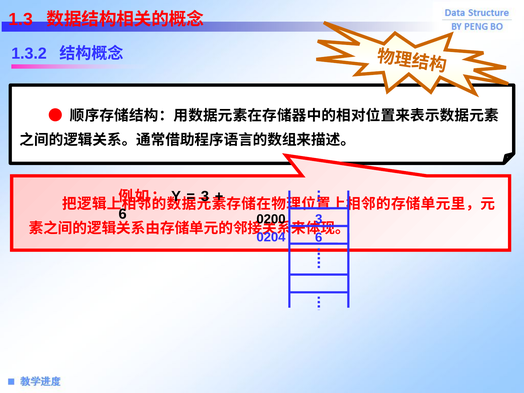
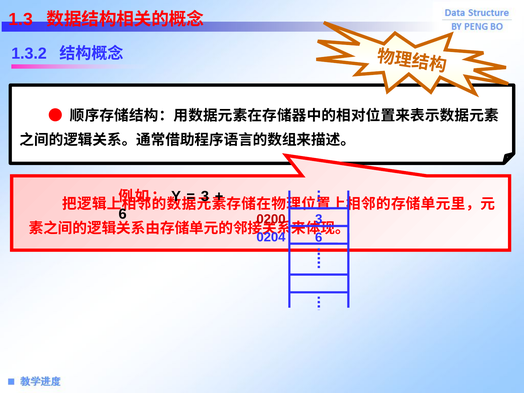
0200 colour: black -> red
